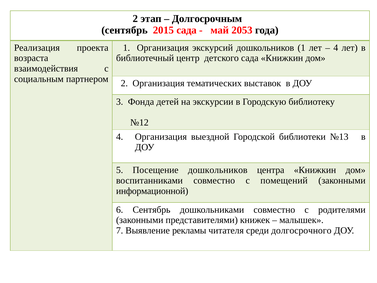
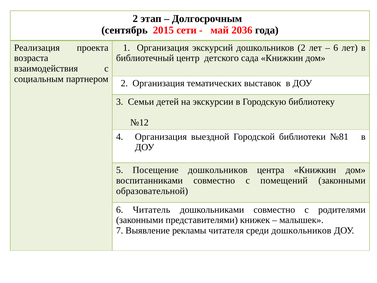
2015 сада: сада -> сети
2053: 2053 -> 2036
дошкольников 1: 1 -> 2
4 at (336, 48): 4 -> 6
Фонда: Фонда -> Семьи
№13: №13 -> №81
информационной: информационной -> образовательной
6 Сентябрь: Сентябрь -> Читатель
среди долгосрочного: долгосрочного -> дошкольников
